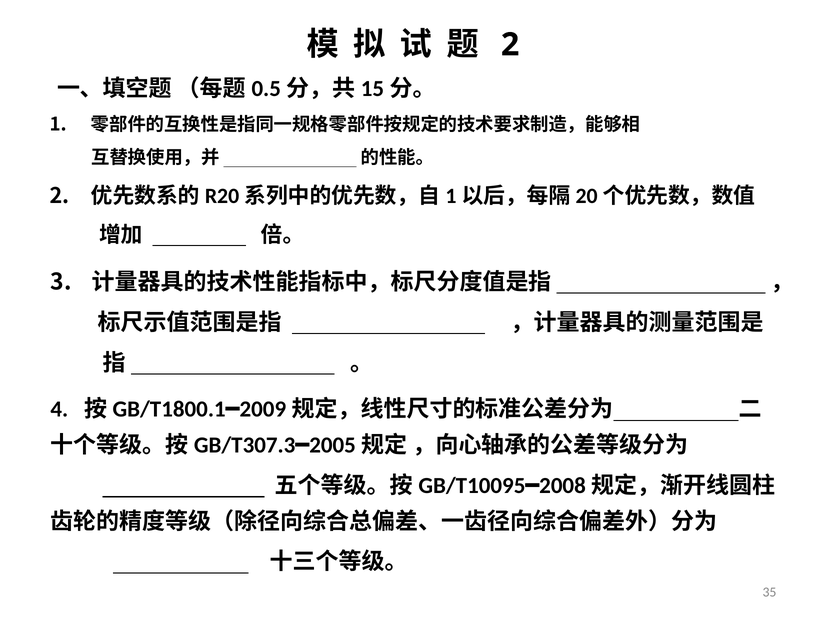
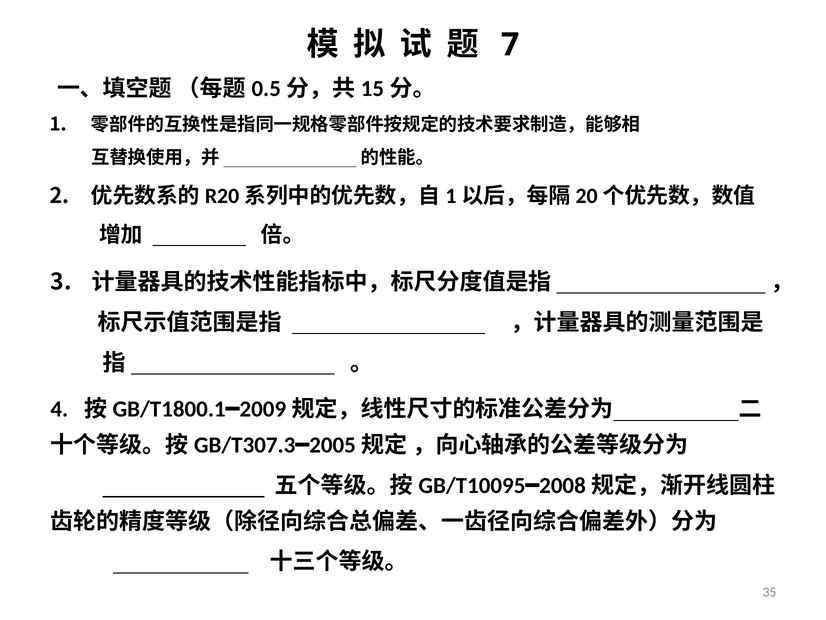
2 at (510, 45): 2 -> 7
